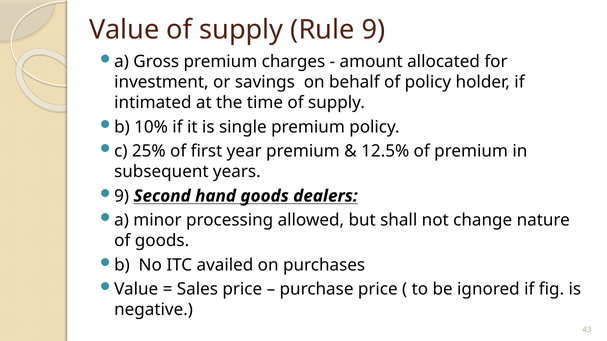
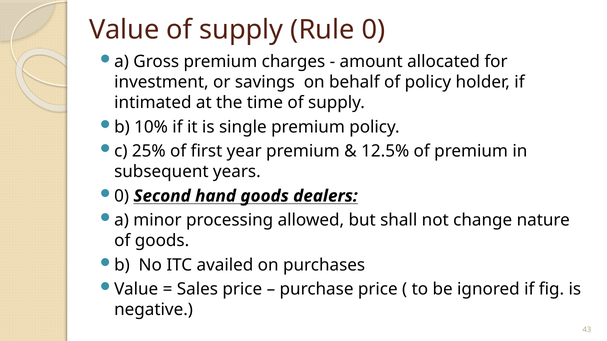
Rule 9: 9 -> 0
9 at (122, 196): 9 -> 0
